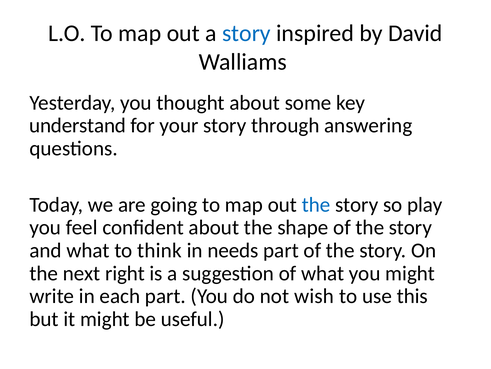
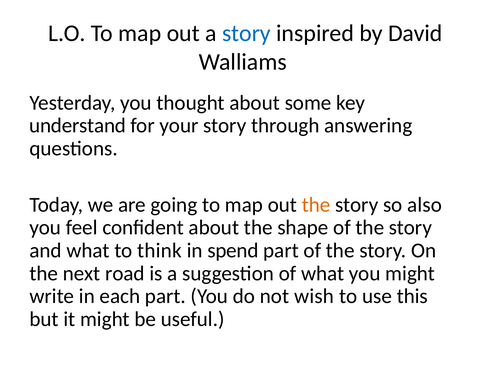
the at (316, 204) colour: blue -> orange
play: play -> also
needs: needs -> spend
right: right -> road
